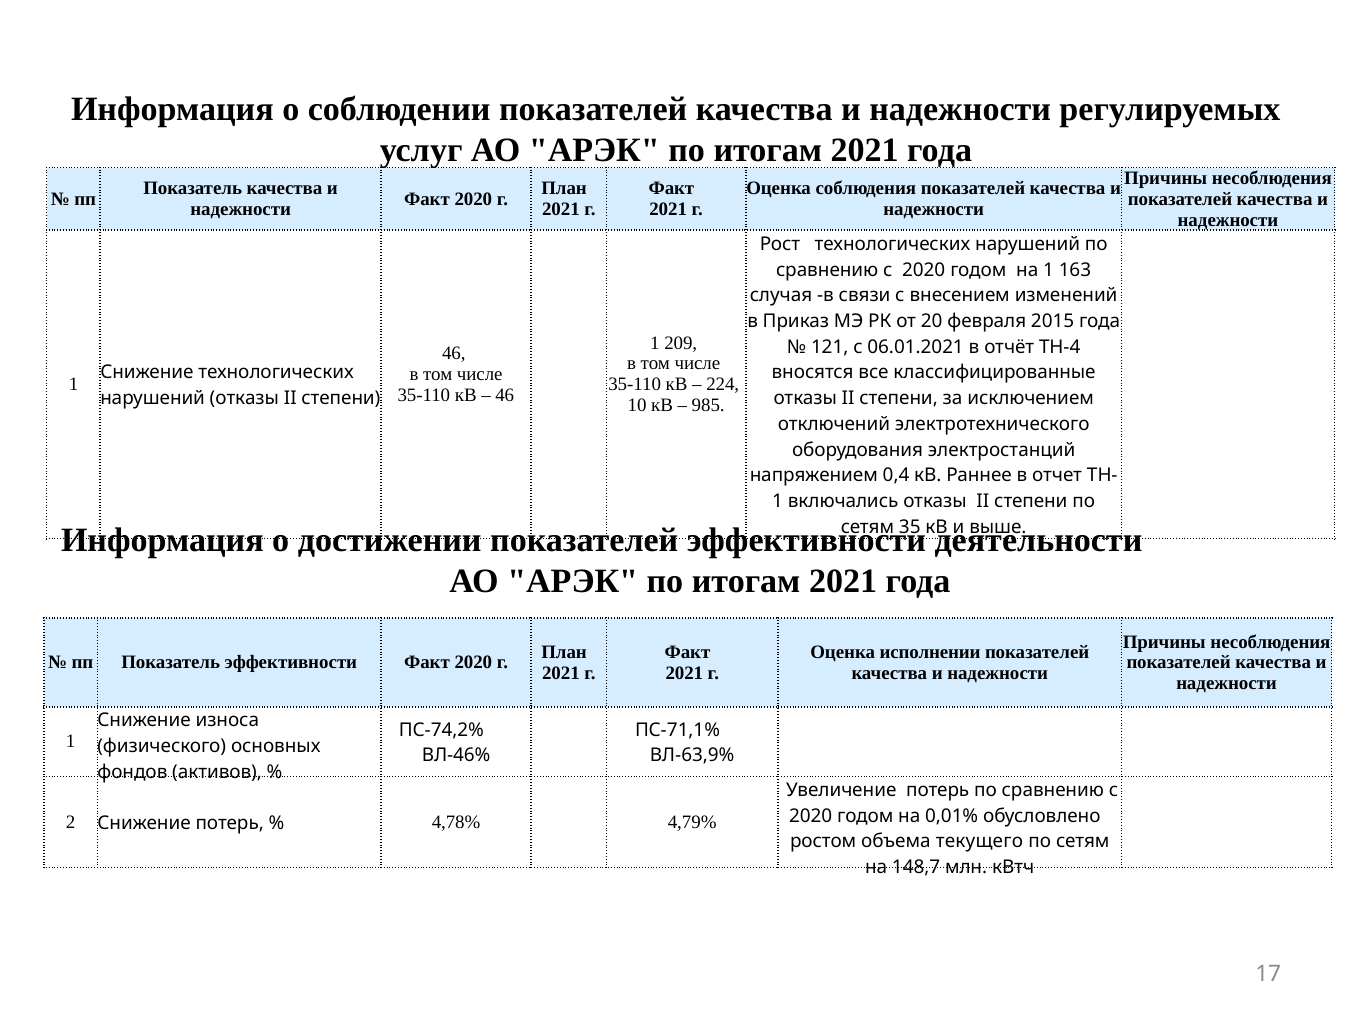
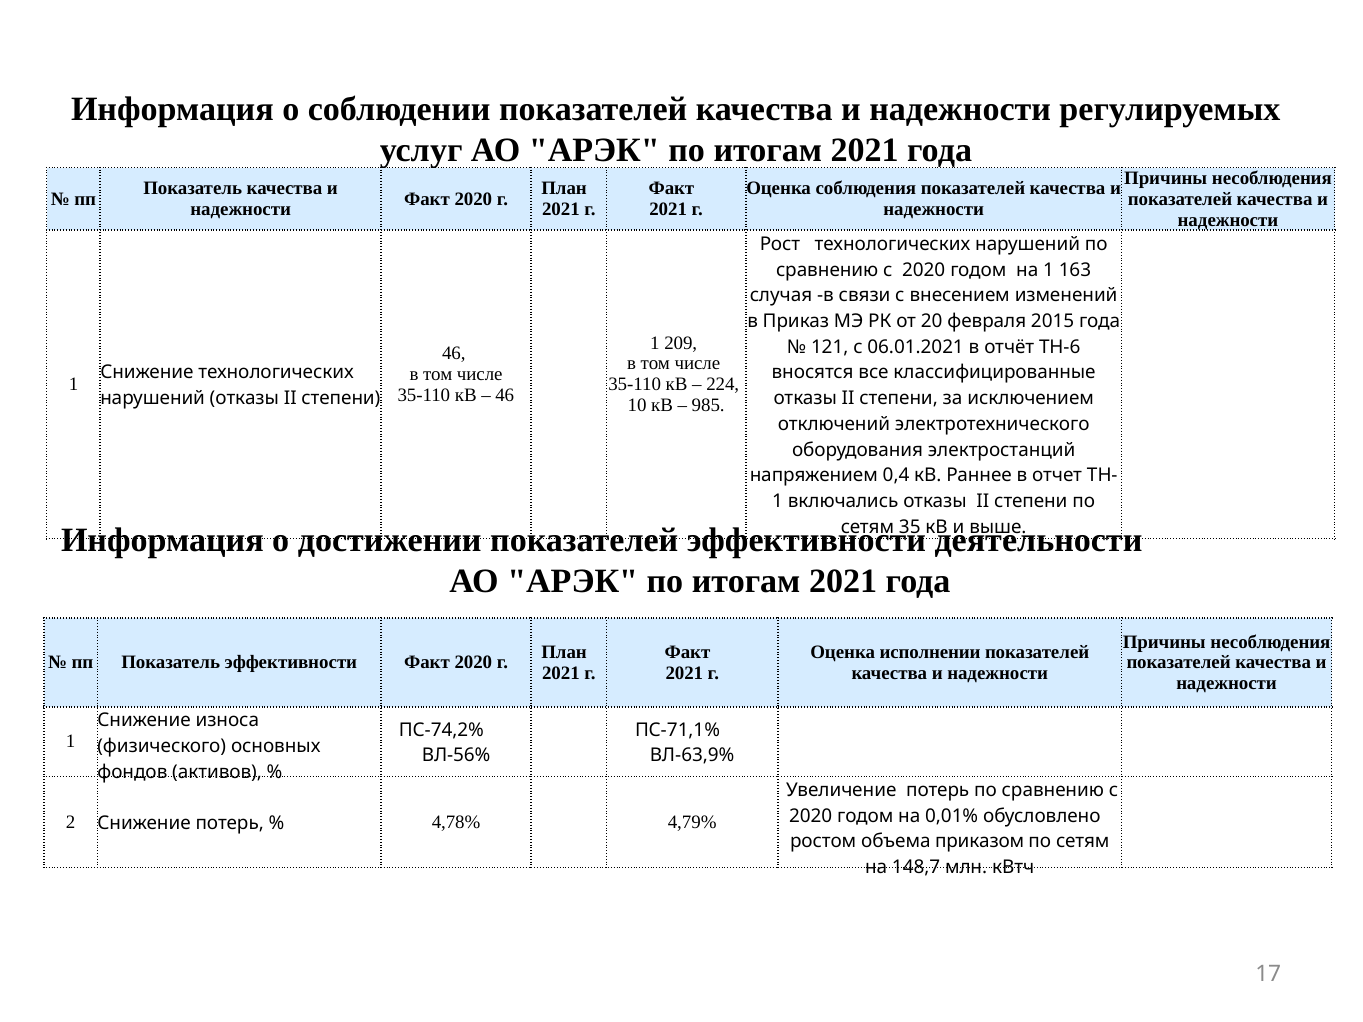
ТН-4: ТН-4 -> ТН-6
ВЛ-46%: ВЛ-46% -> ВЛ-56%
текущего: текущего -> приказом
